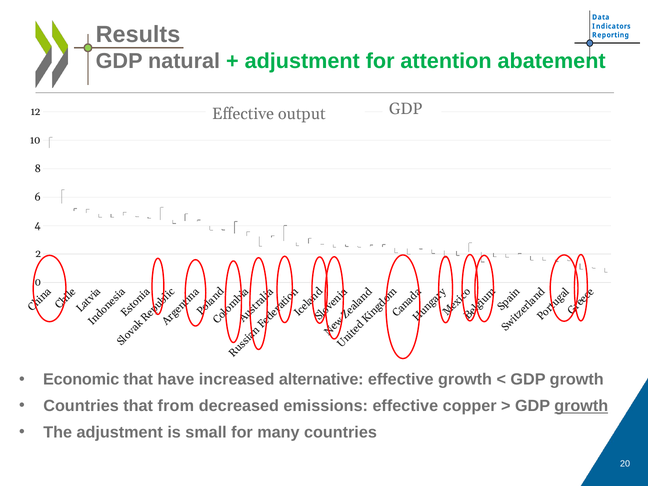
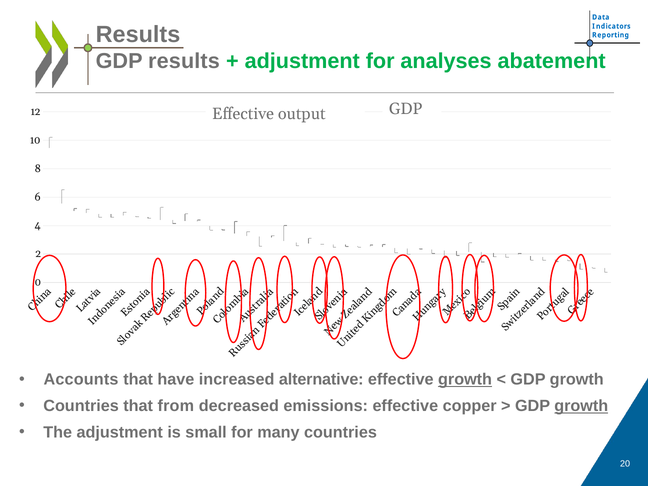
GDP natural: natural -> results
attention: attention -> analyses
Economic: Economic -> Accounts
growth at (465, 380) underline: none -> present
